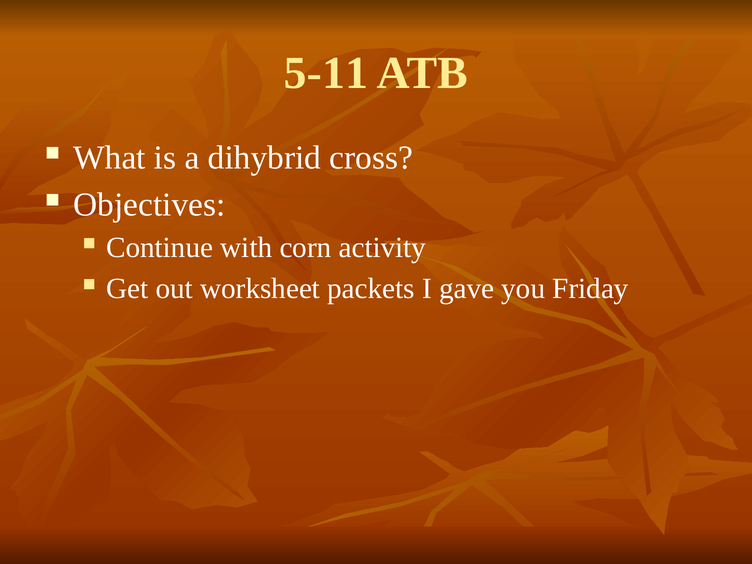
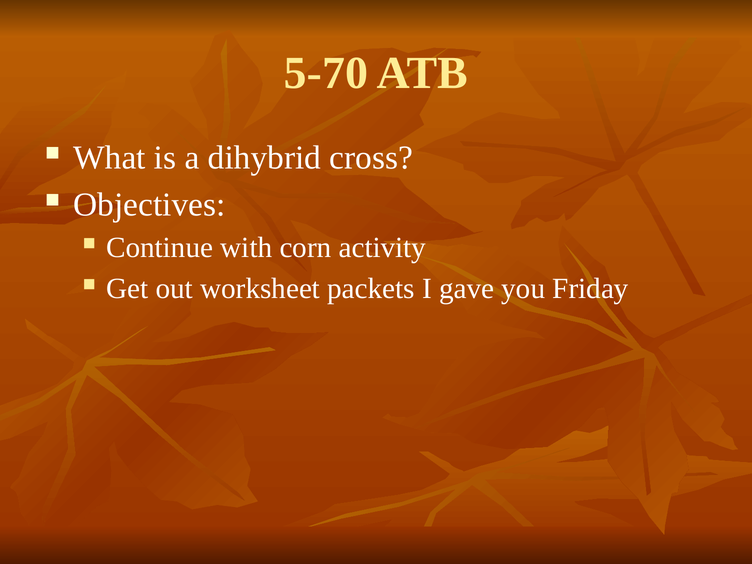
5-11: 5-11 -> 5-70
